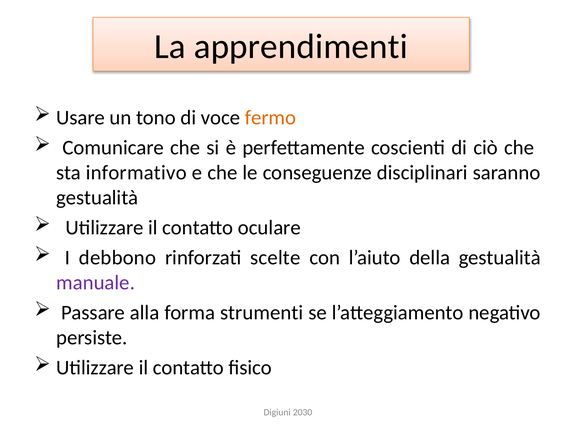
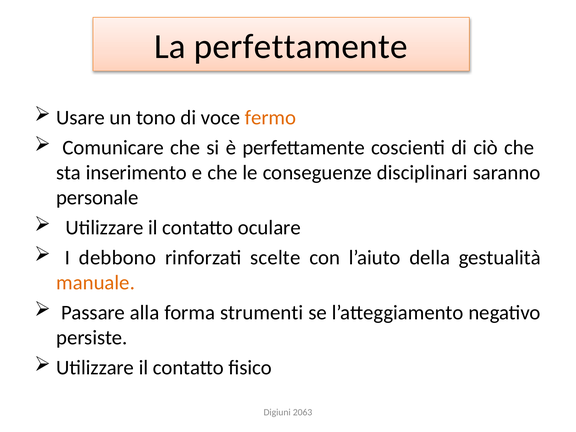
La apprendimenti: apprendimenti -> perfettamente
informativo: informativo -> inserimento
gestualità at (97, 198): gestualità -> personale
manuale colour: purple -> orange
2030: 2030 -> 2063
